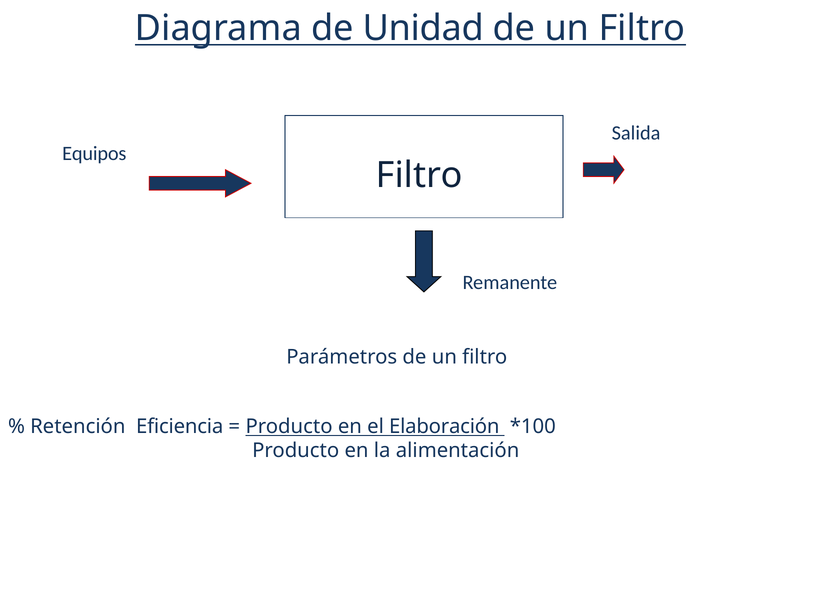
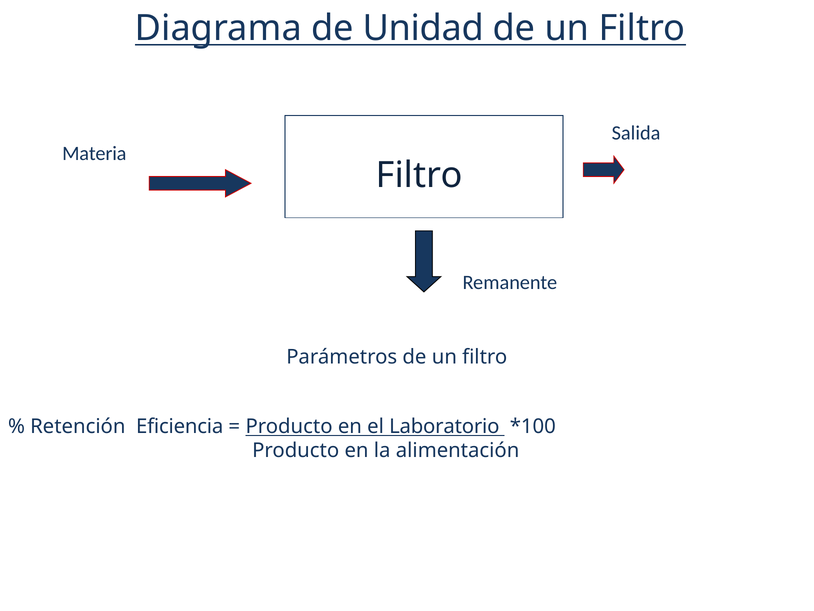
Equipos: Equipos -> Materia
Elaboración: Elaboración -> Laboratorio
